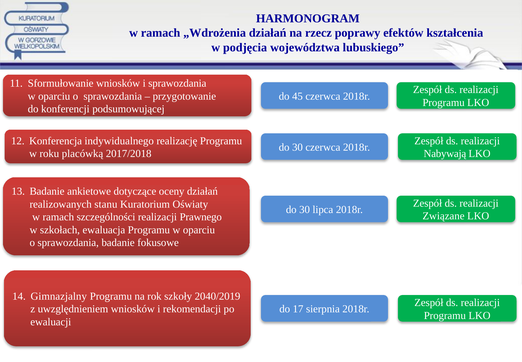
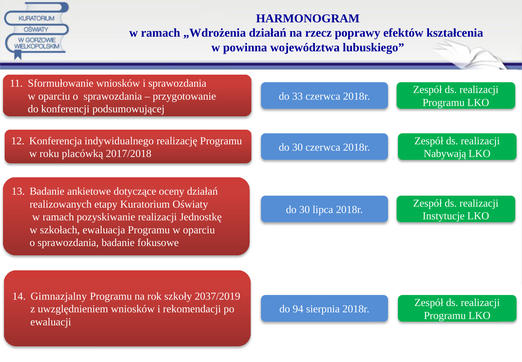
podjęcia: podjęcia -> powinna
45: 45 -> 33
stanu: stanu -> etapy
Związane: Związane -> Instytucje
szczególności: szczególności -> pozyskiwanie
Prawnego: Prawnego -> Jednostkę
2040/2019: 2040/2019 -> 2037/2019
17: 17 -> 94
